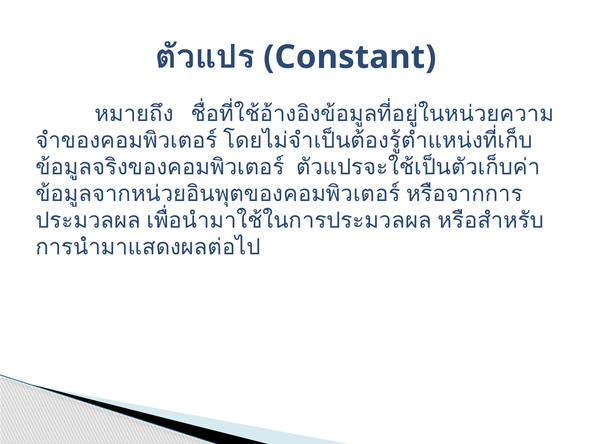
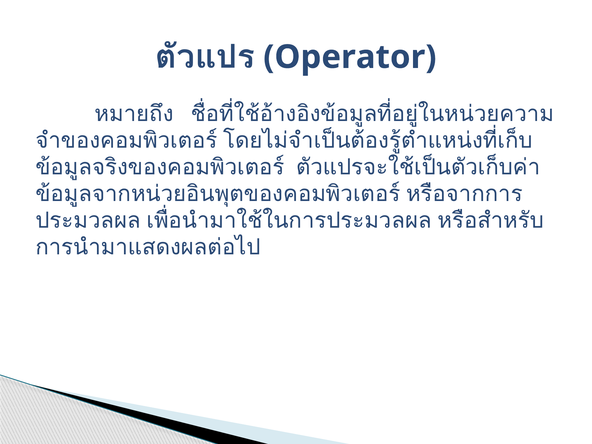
Constant: Constant -> Operator
